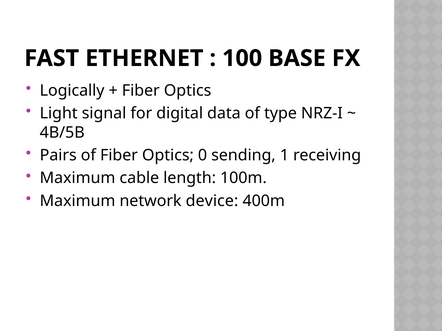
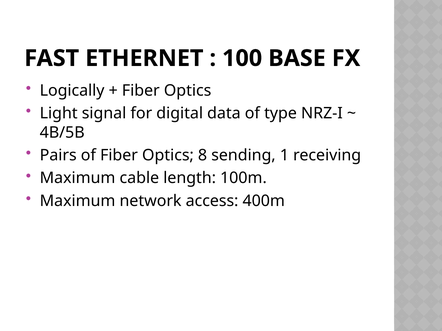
0: 0 -> 8
device: device -> access
